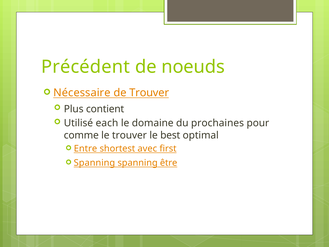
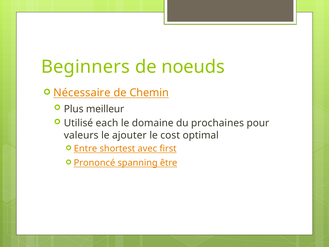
Précédent: Précédent -> Beginners
de Trouver: Trouver -> Chemin
contient: contient -> meilleur
comme: comme -> valeurs
le trouver: trouver -> ajouter
best: best -> cost
Spanning at (94, 163): Spanning -> Prononcé
